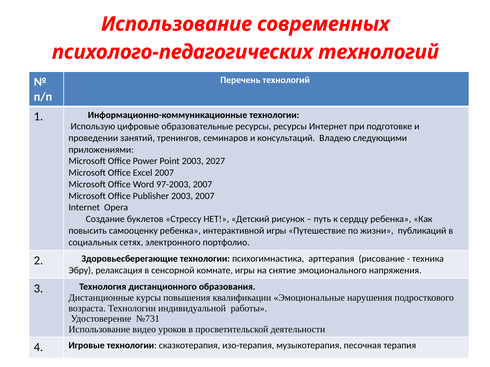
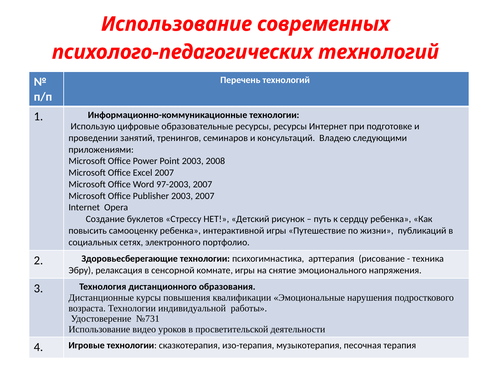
2027: 2027 -> 2008
